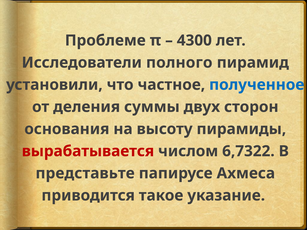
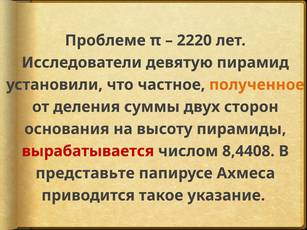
4300: 4300 -> 2220
полного: полного -> девятую
полученное colour: blue -> orange
6,7322: 6,7322 -> 8,4408
